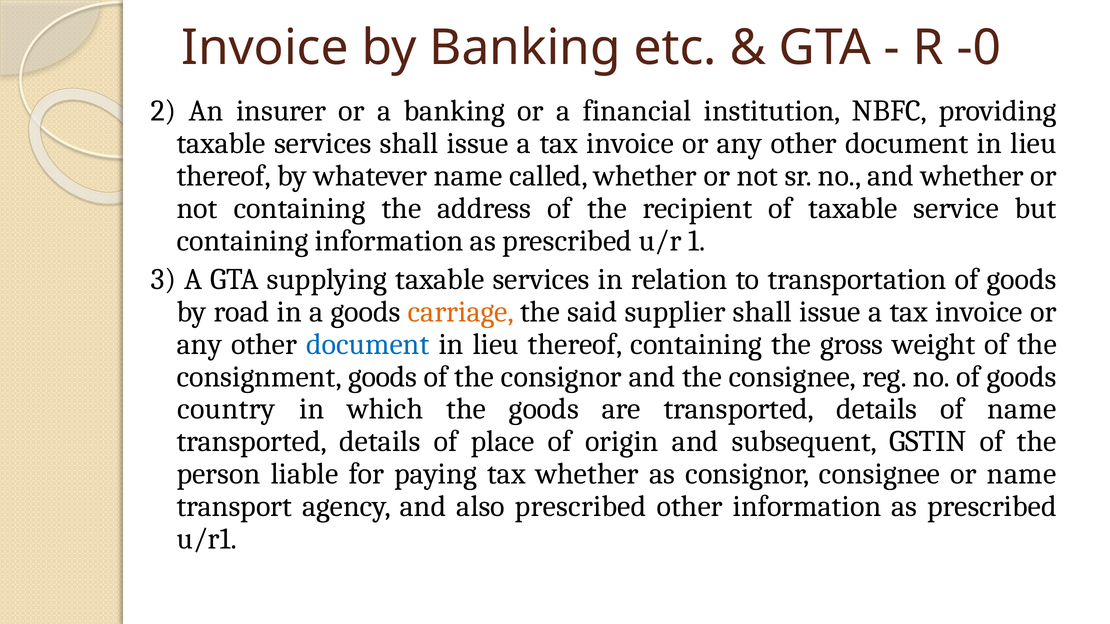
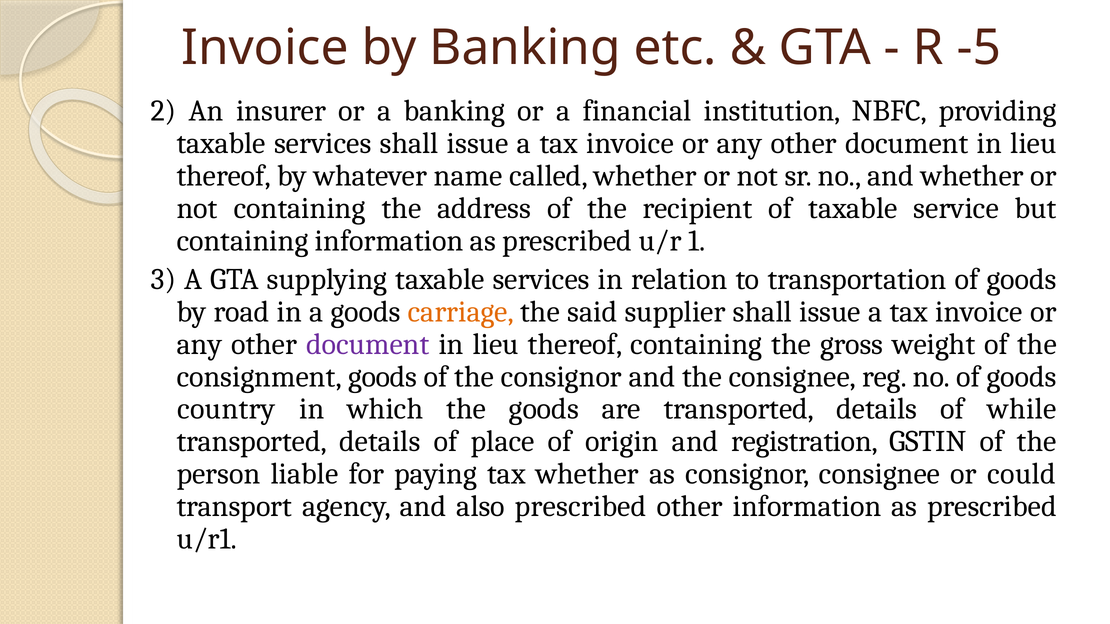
-0: -0 -> -5
document at (368, 344) colour: blue -> purple
of name: name -> while
subsequent: subsequent -> registration
or name: name -> could
